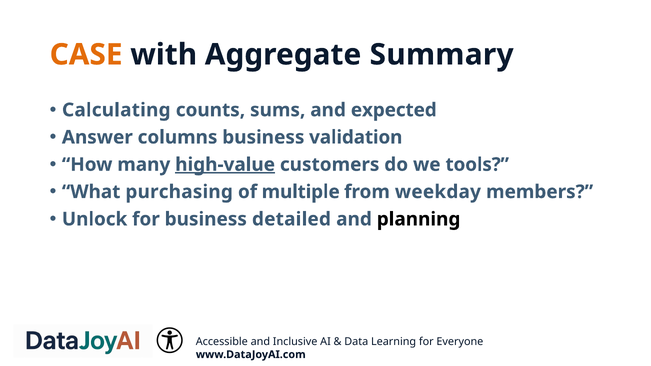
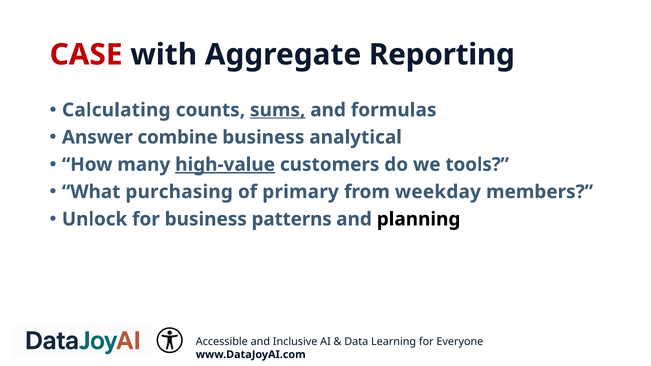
CASE colour: orange -> red
Summary: Summary -> Reporting
sums underline: none -> present
expected: expected -> formulas
columns: columns -> combine
validation: validation -> analytical
multiple: multiple -> primary
detailed: detailed -> patterns
